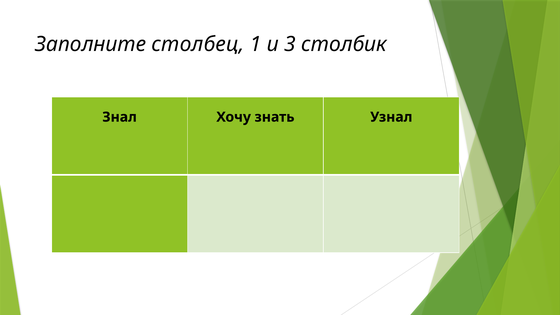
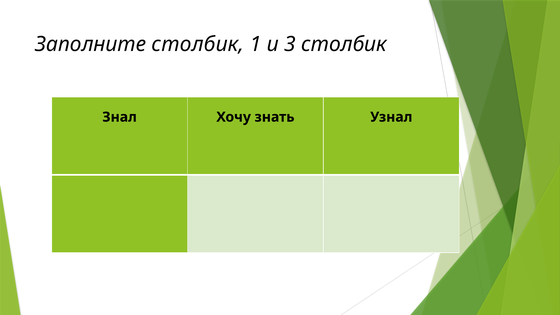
Заполните столбец: столбец -> столбик
